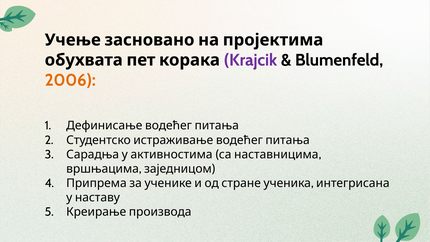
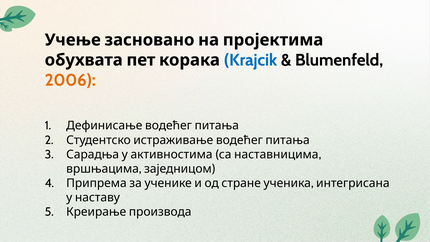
Krajcik colour: purple -> blue
